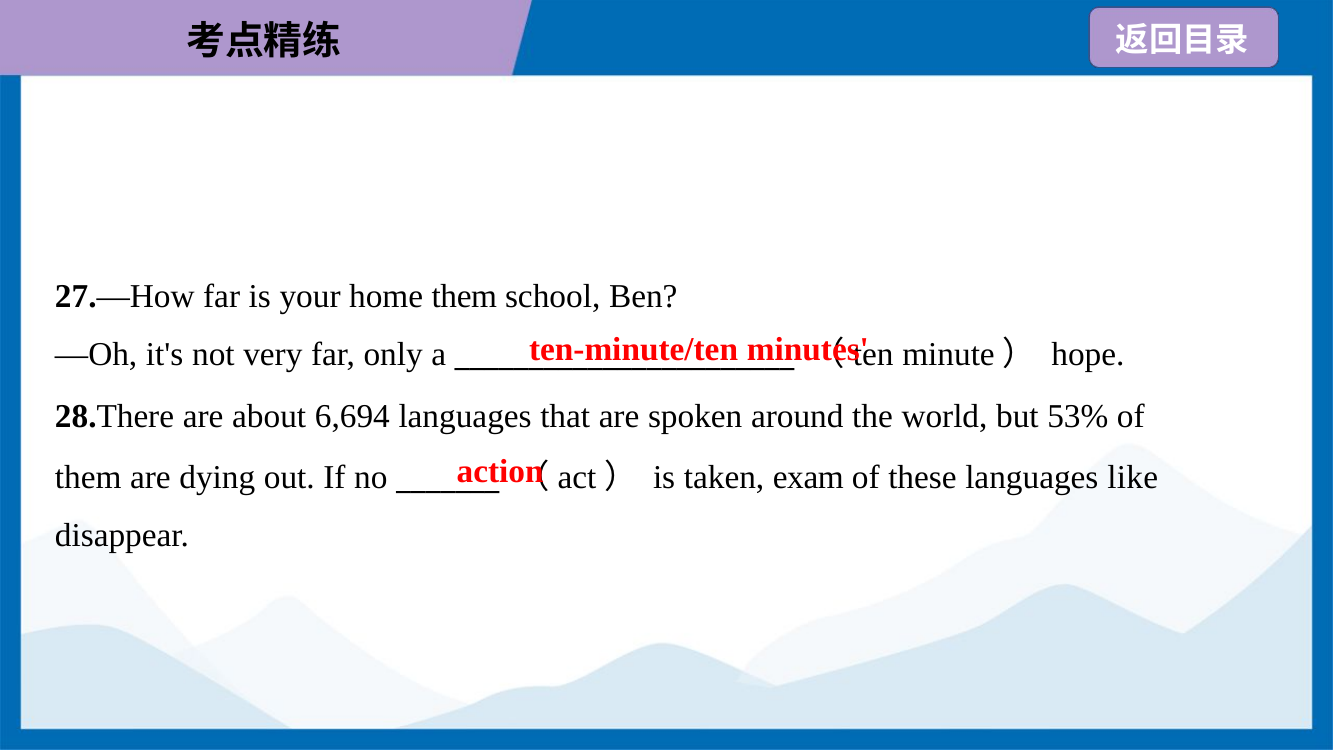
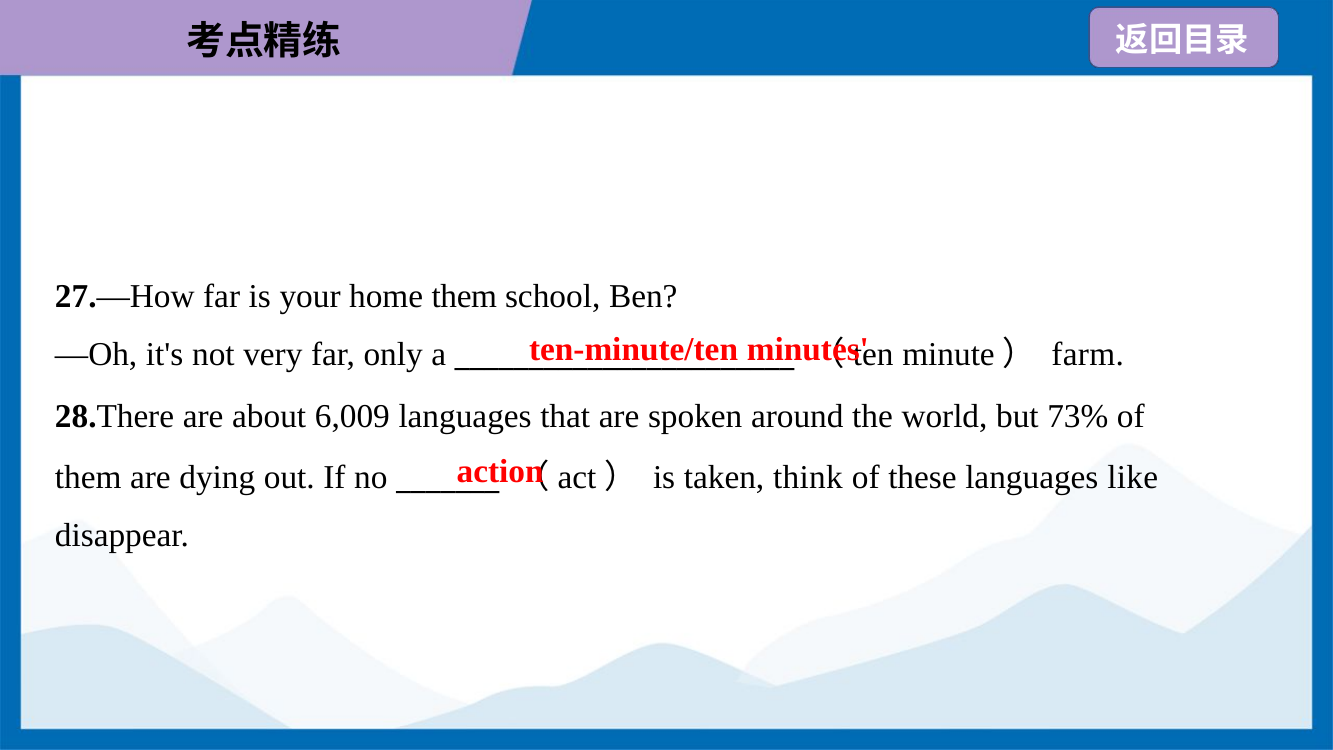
hope: hope -> farm
6,694: 6,694 -> 6,009
53%: 53% -> 73%
exam: exam -> think
